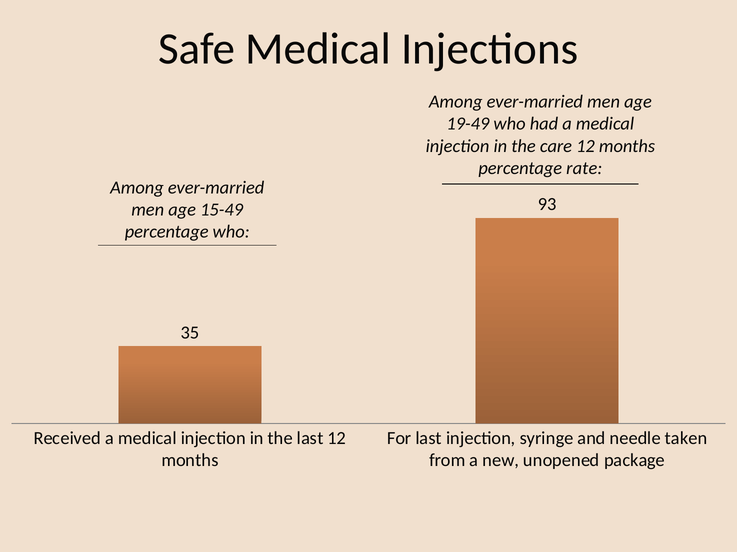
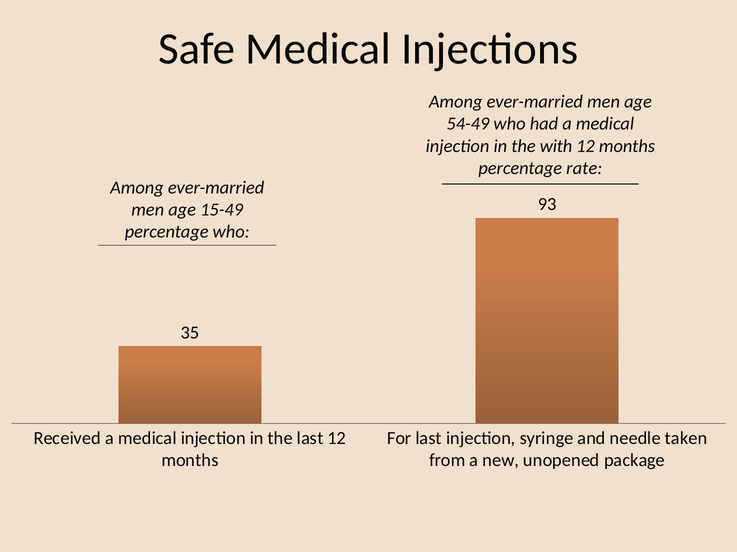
19-49: 19-49 -> 54-49
care: care -> with
